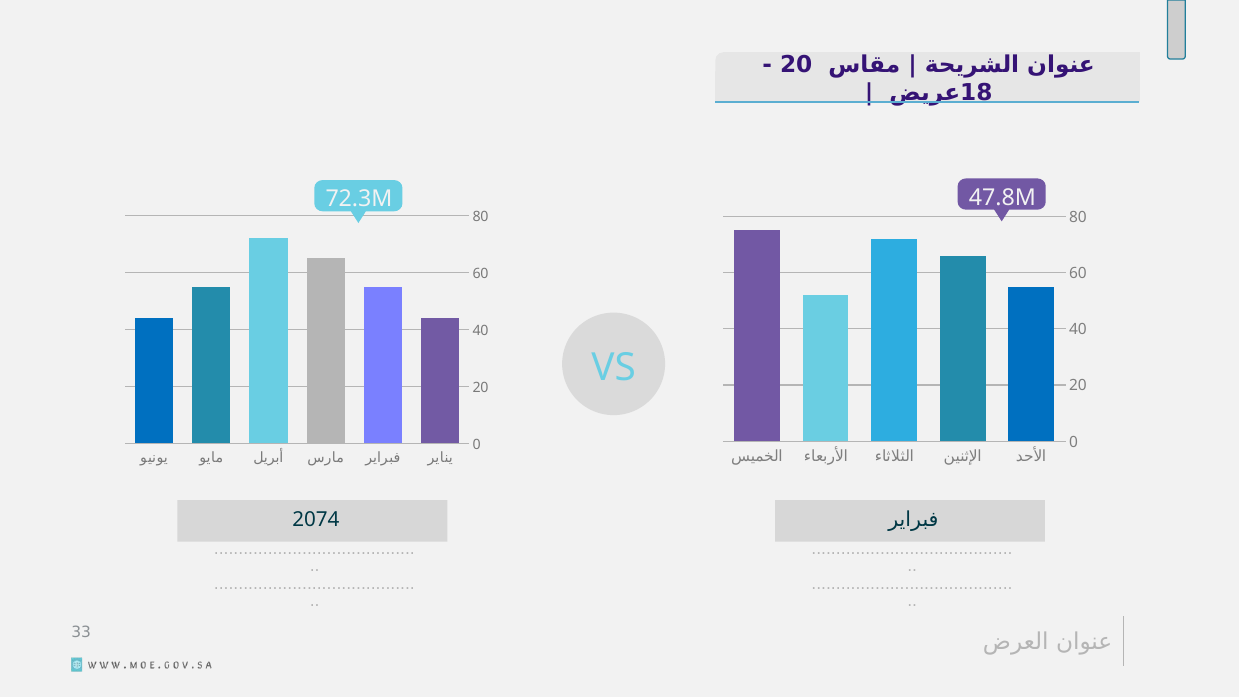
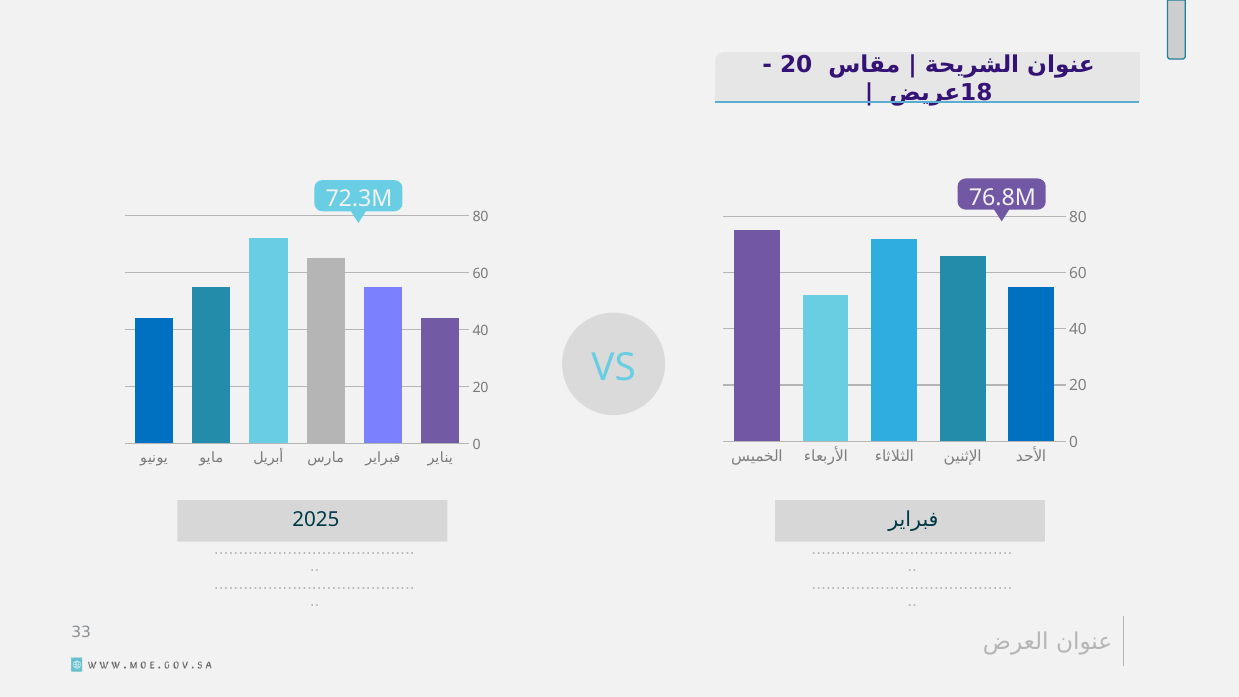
47.8M: 47.8M -> 76.8M
2074: 2074 -> 2025
